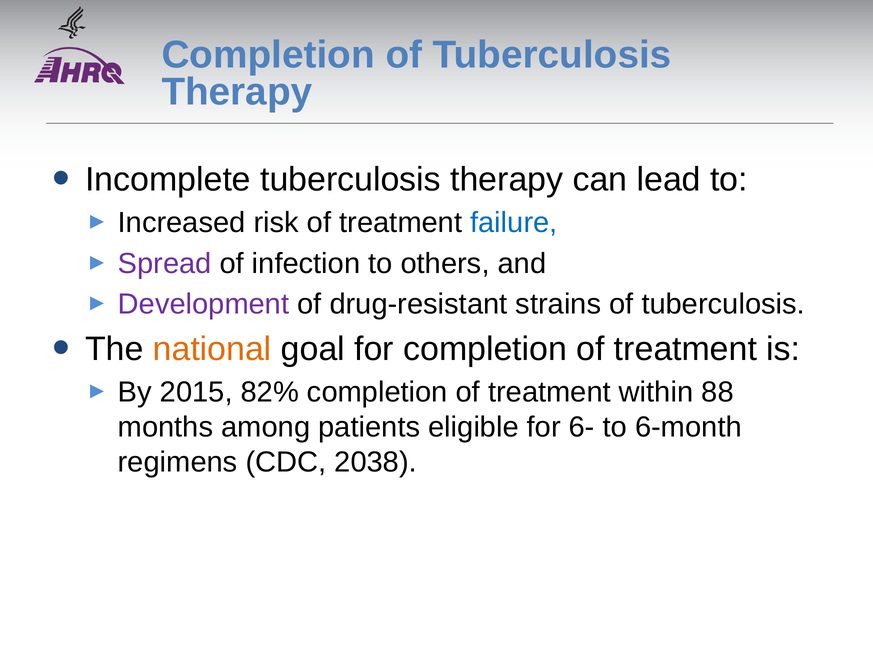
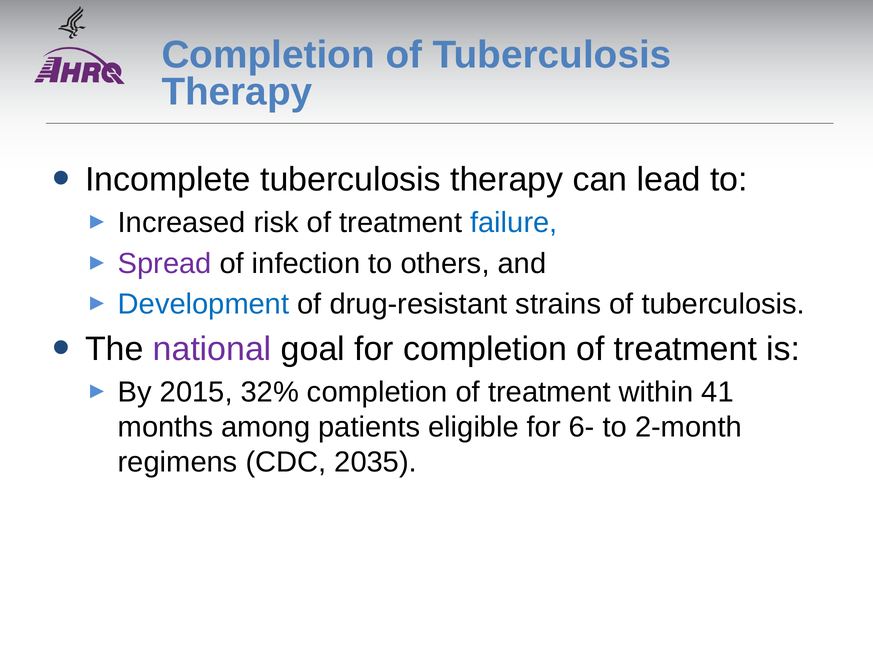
Development colour: purple -> blue
national colour: orange -> purple
82%: 82% -> 32%
88: 88 -> 41
6-month: 6-month -> 2-month
2038: 2038 -> 2035
